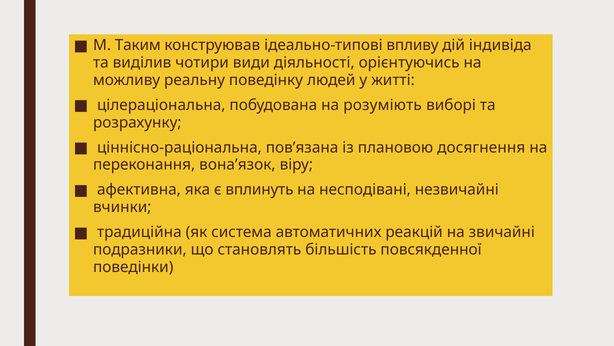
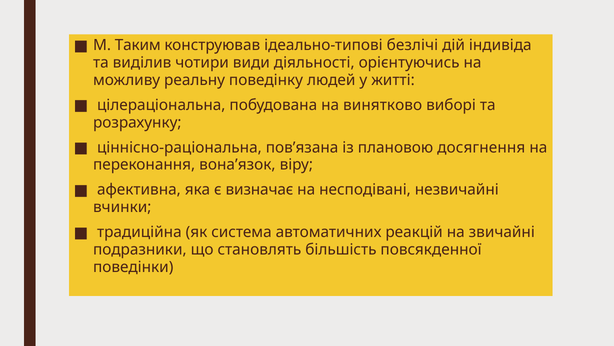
впливу: впливу -> безлічі
розуміють: розуміють -> винятково
вплинуть: вплинуть -> визначає
